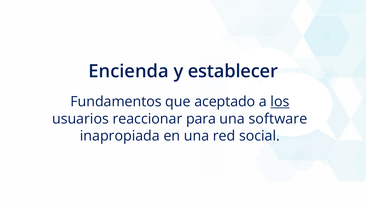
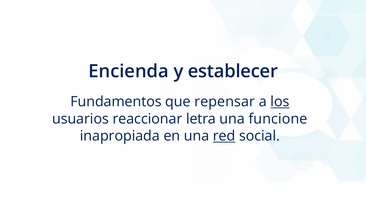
aceptado: aceptado -> repensar
para: para -> letra
software: software -> funcione
red underline: none -> present
